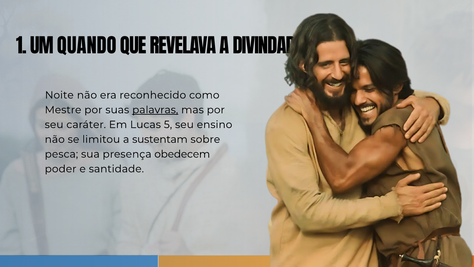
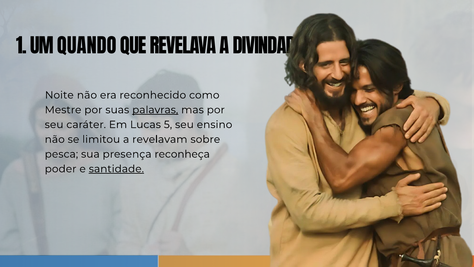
sustentam: sustentam -> revelavam
obedecem: obedecem -> reconheça
santidade underline: none -> present
